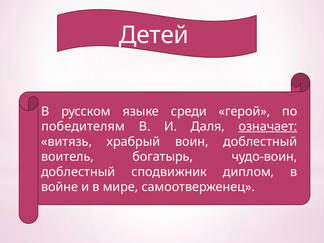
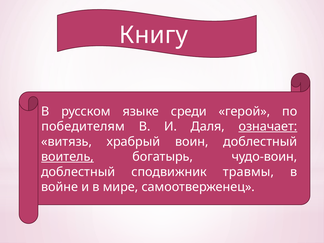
Детей: Детей -> Книгу
воитель underline: none -> present
диплом: диплом -> травмы
